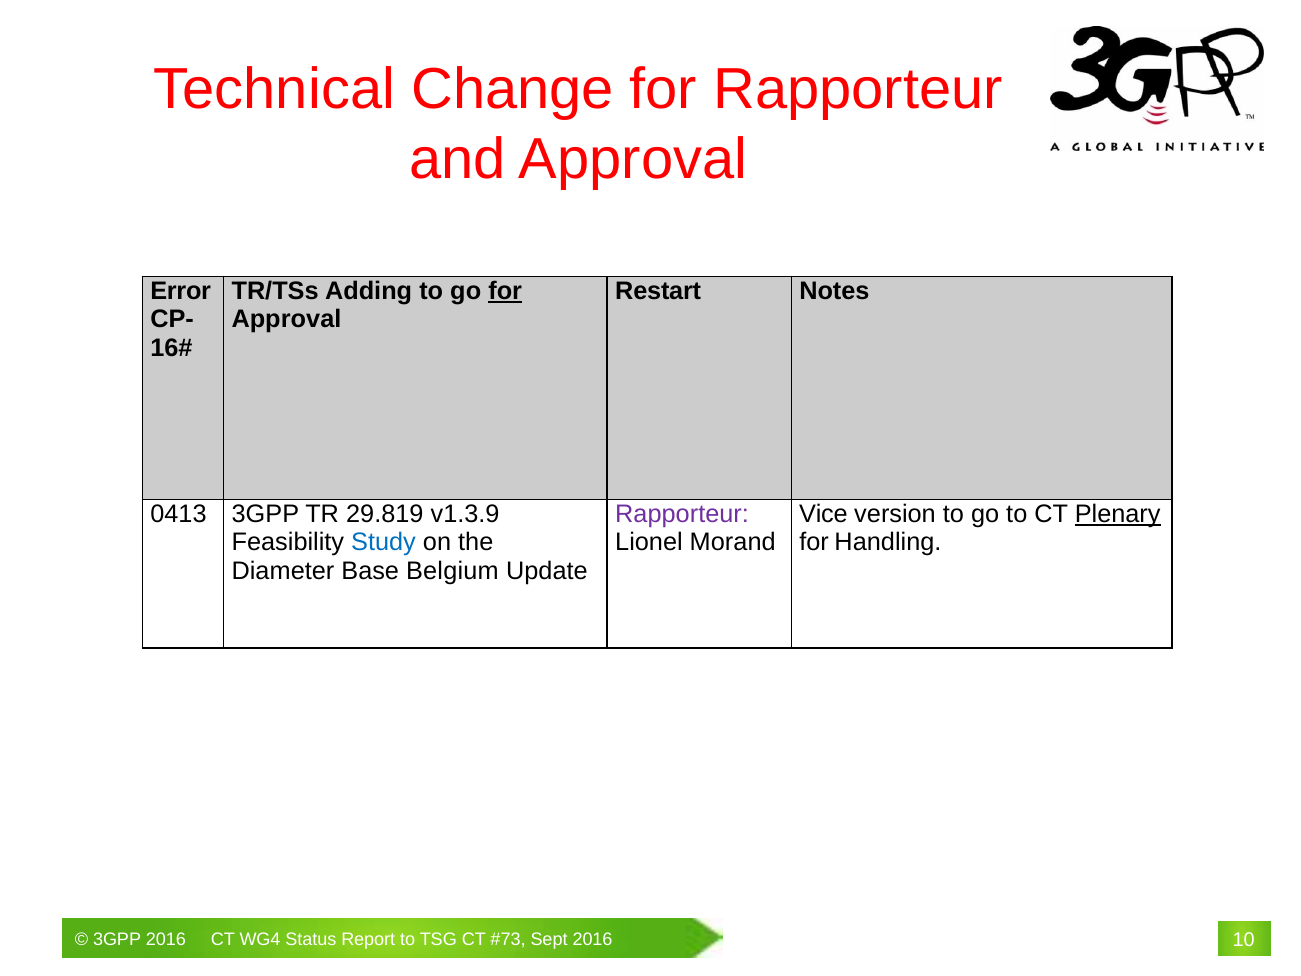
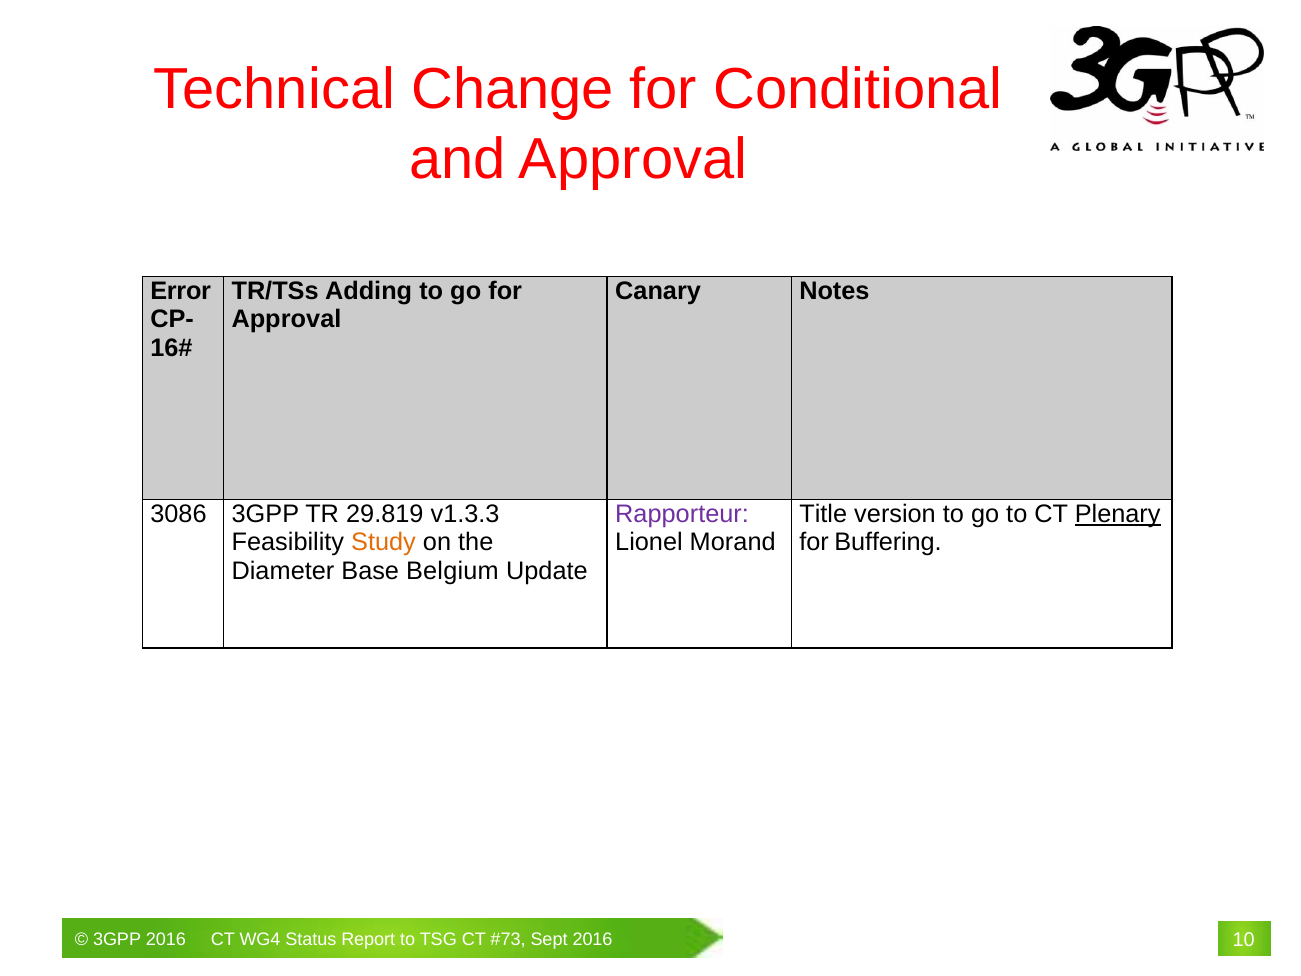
for Rapporteur: Rapporteur -> Conditional
for at (505, 291) underline: present -> none
Restart: Restart -> Canary
0413: 0413 -> 3086
v1.3.9: v1.3.9 -> v1.3.3
Vice: Vice -> Title
Study colour: blue -> orange
Handling: Handling -> Buffering
